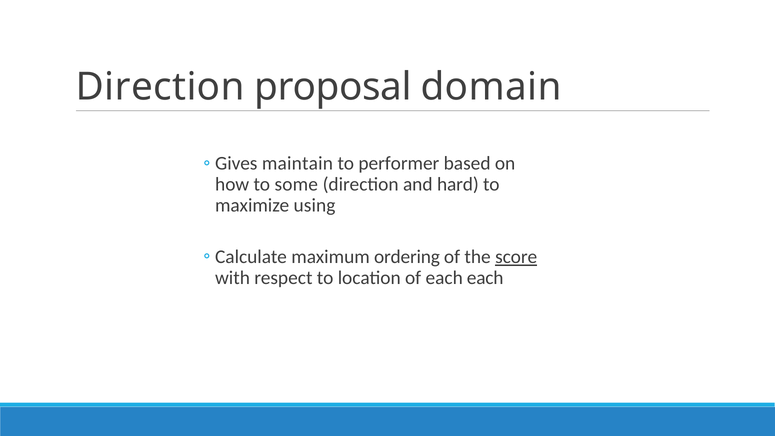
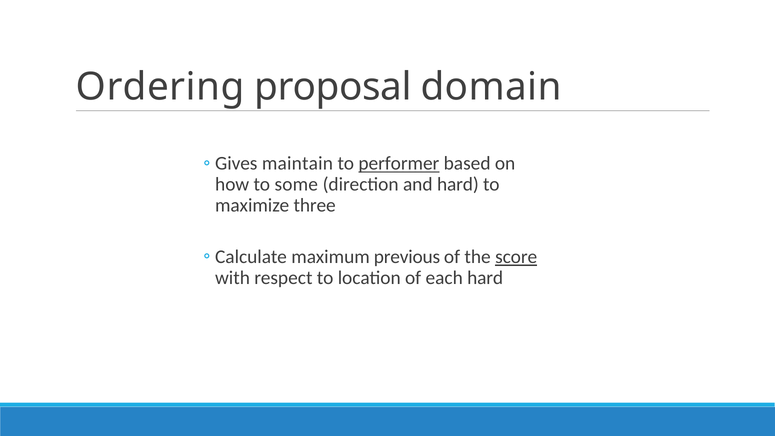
Direction at (160, 87): Direction -> Ordering
performer underline: none -> present
using: using -> three
ordering: ordering -> previous
each each: each -> hard
